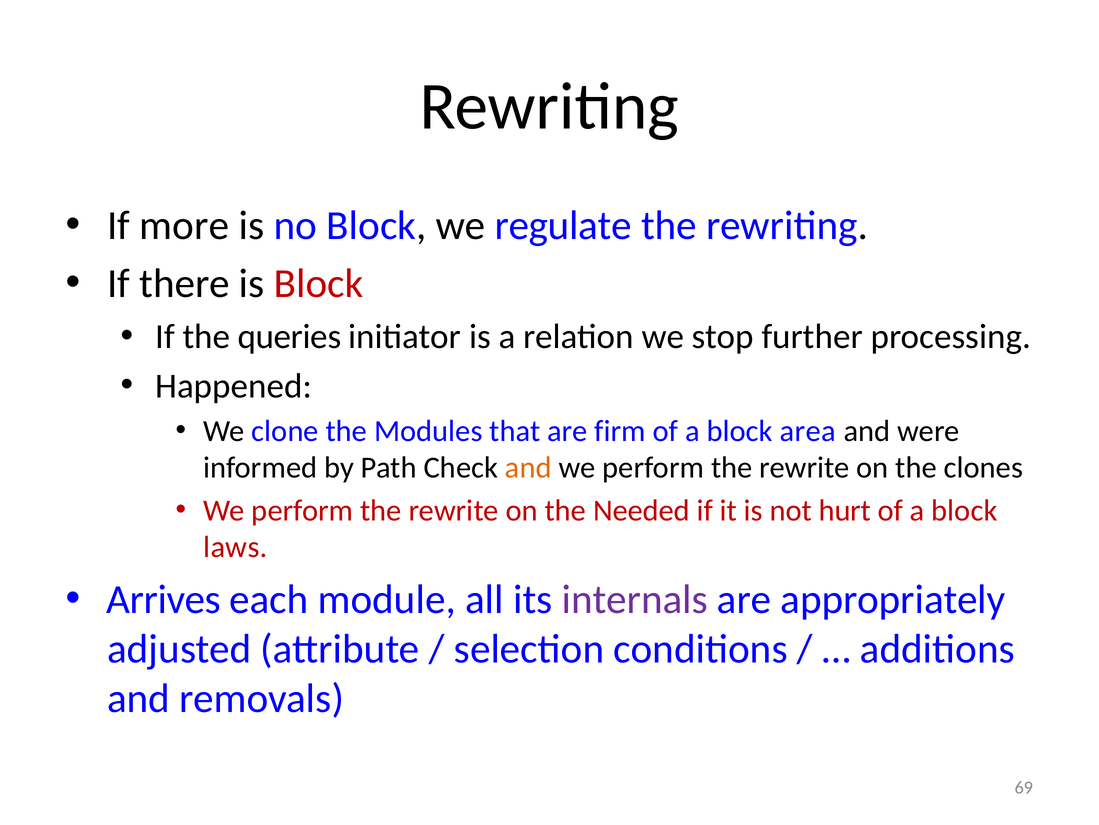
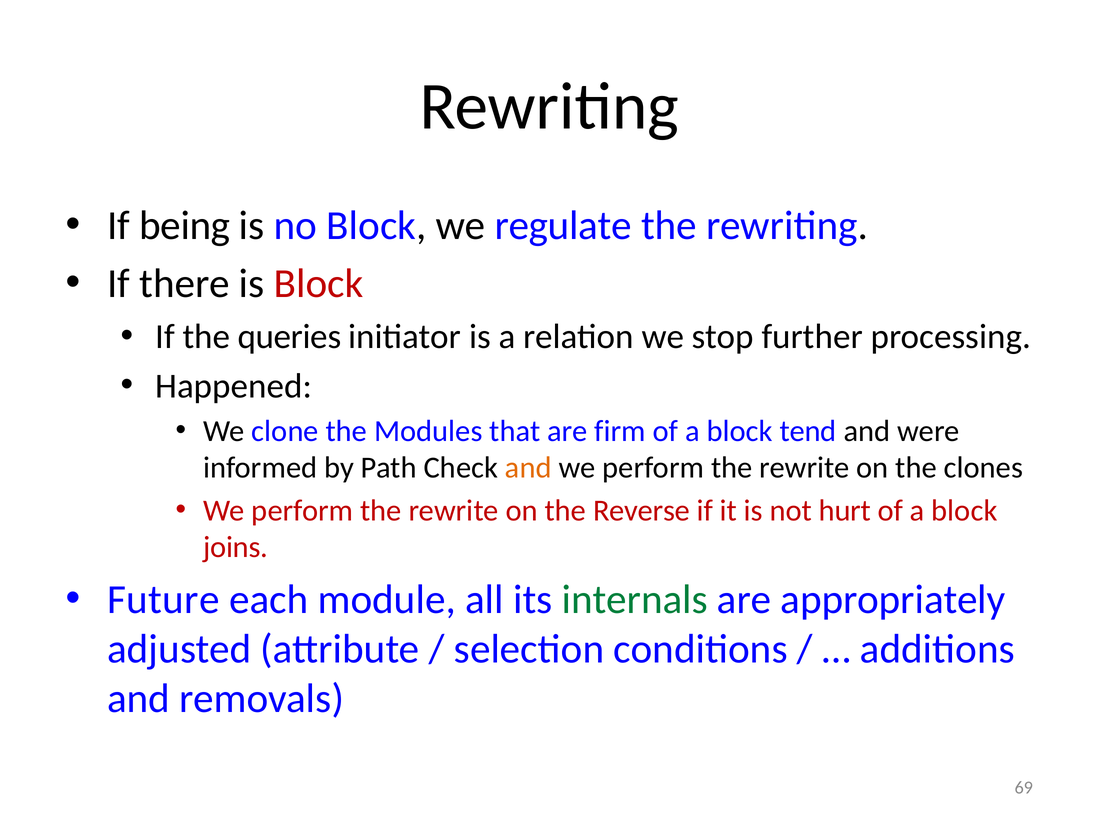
more: more -> being
area: area -> tend
Needed: Needed -> Reverse
laws: laws -> joins
Arrives: Arrives -> Future
internals colour: purple -> green
